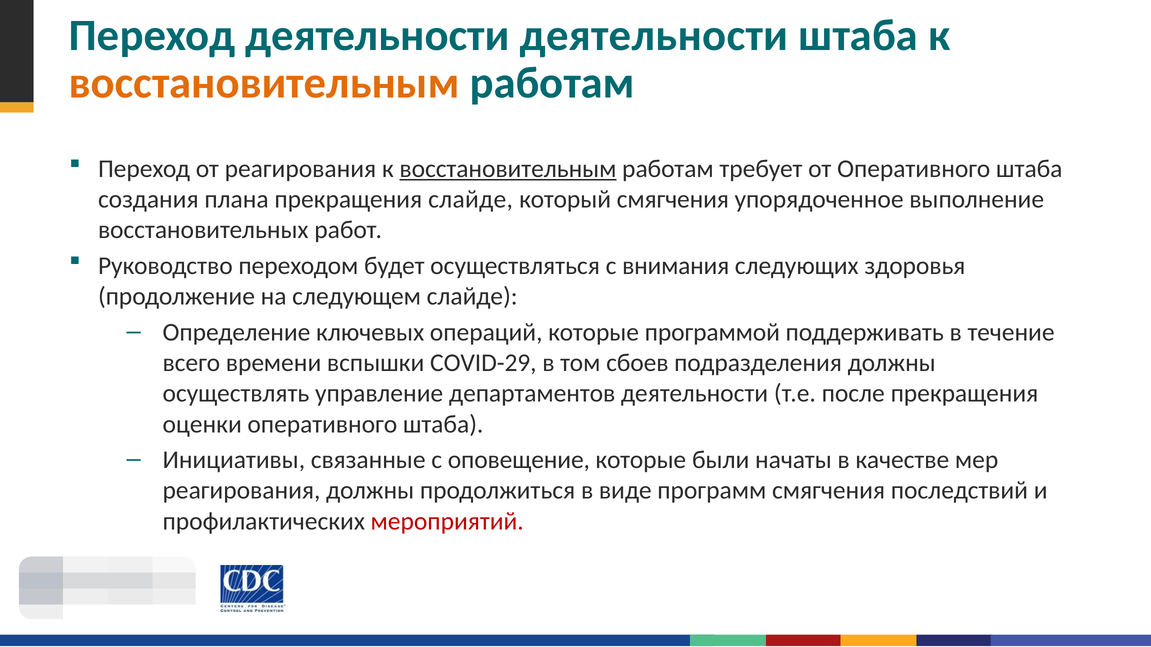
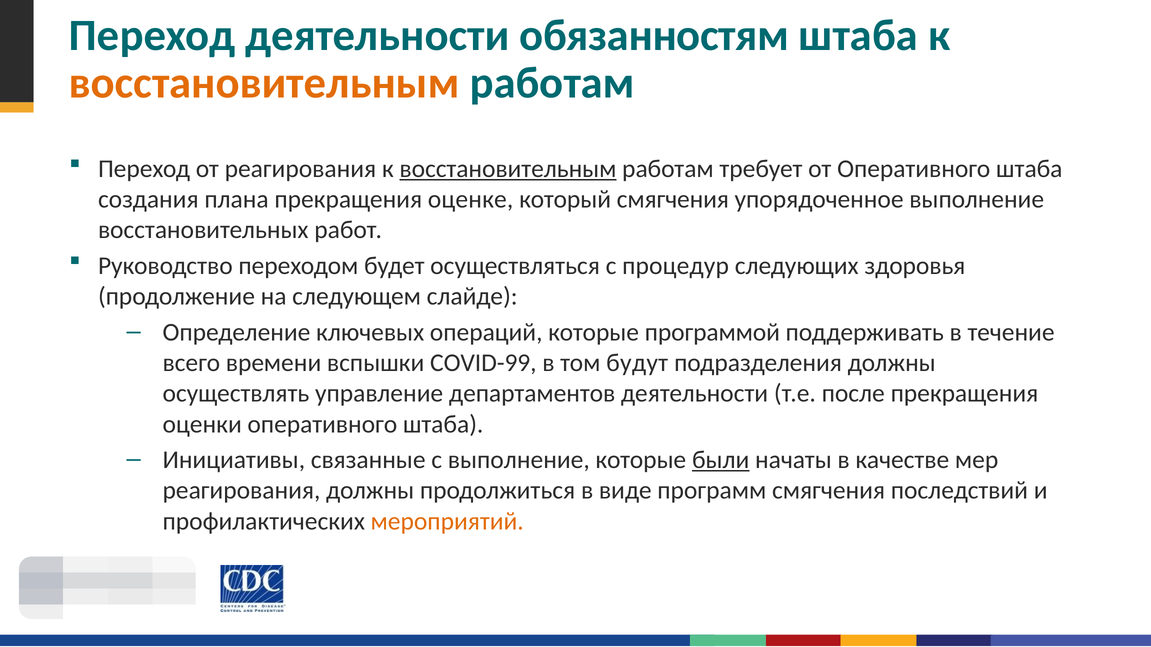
деятельности деятельности: деятельности -> обязанностям
прекращения слайде: слайде -> оценке
внимания: внимания -> процедур
COVID-29: COVID-29 -> COVID-99
сбоев: сбоев -> будут
с оповещение: оповещение -> выполнение
были underline: none -> present
мероприятий colour: red -> orange
